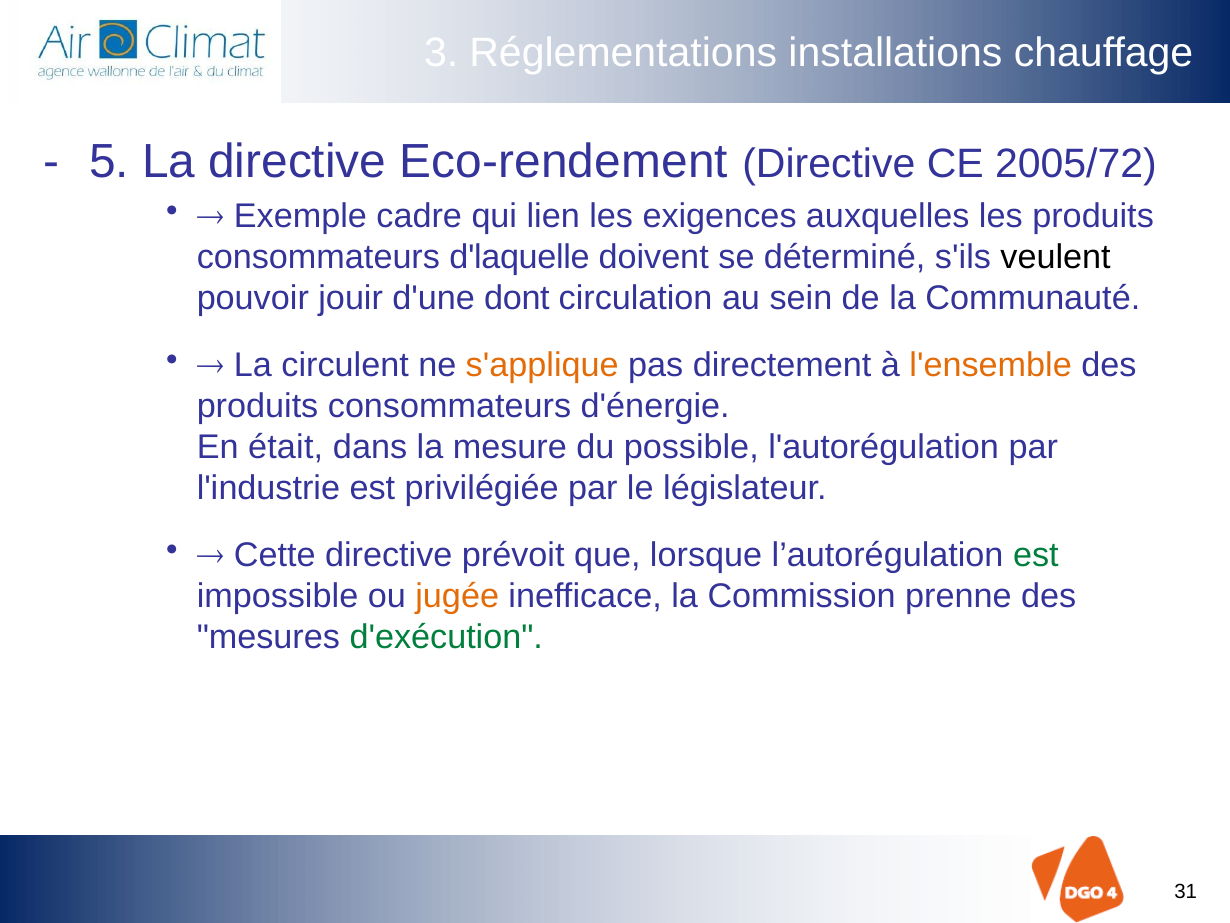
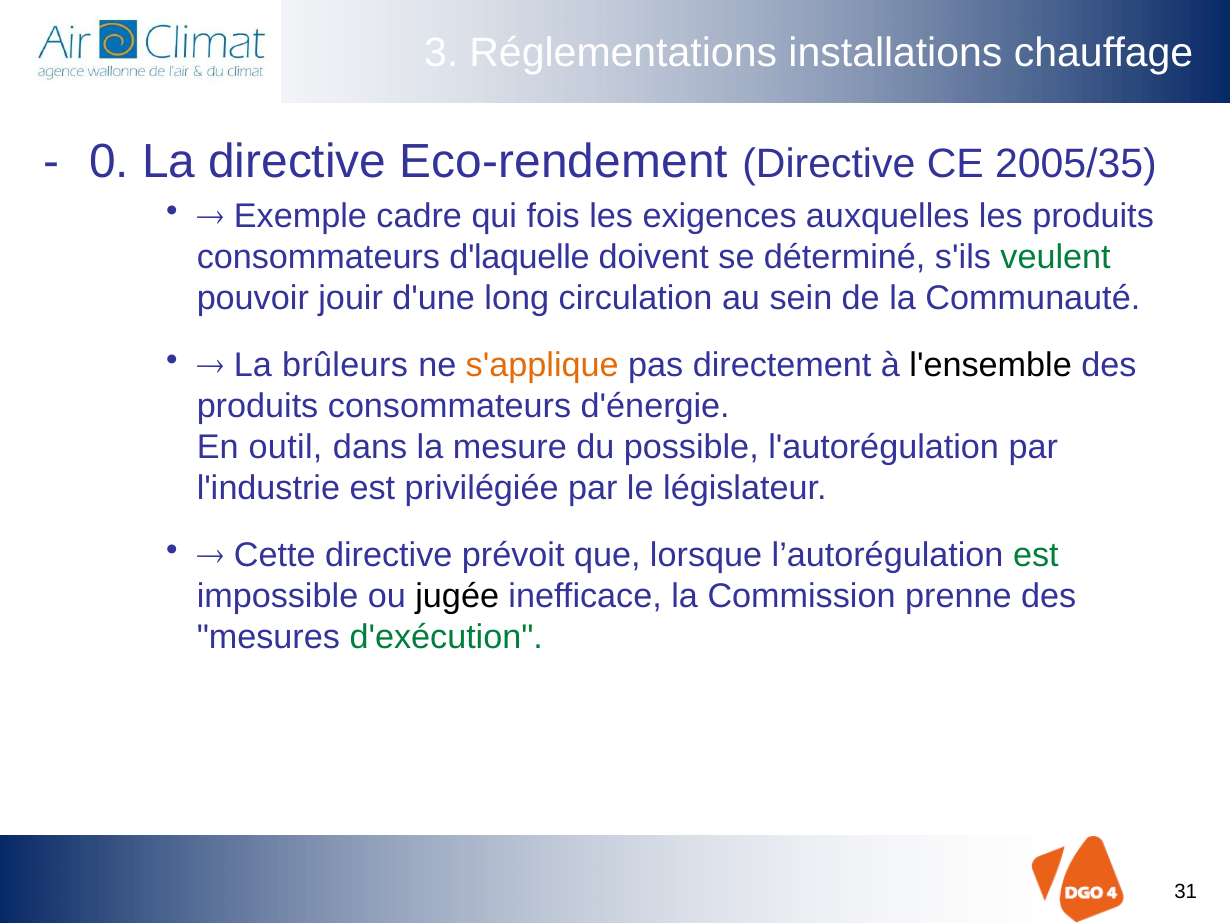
5: 5 -> 0
2005/72: 2005/72 -> 2005/35
lien: lien -> fois
veulent colour: black -> green
dont: dont -> long
circulent: circulent -> brûleurs
l'ensemble colour: orange -> black
était: était -> outil
jugée colour: orange -> black
